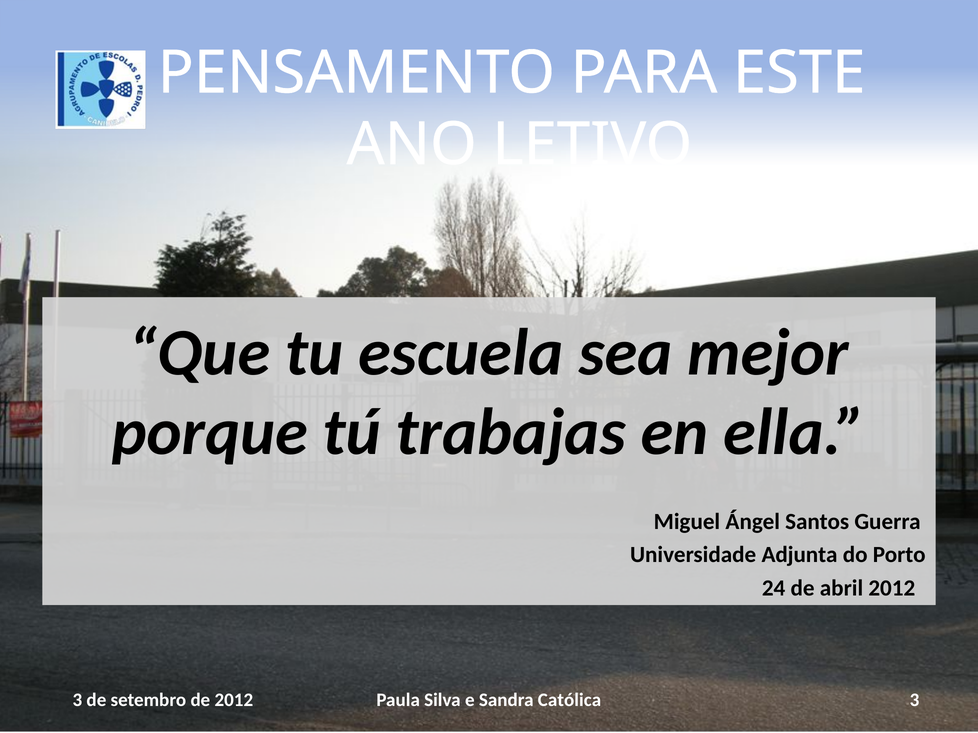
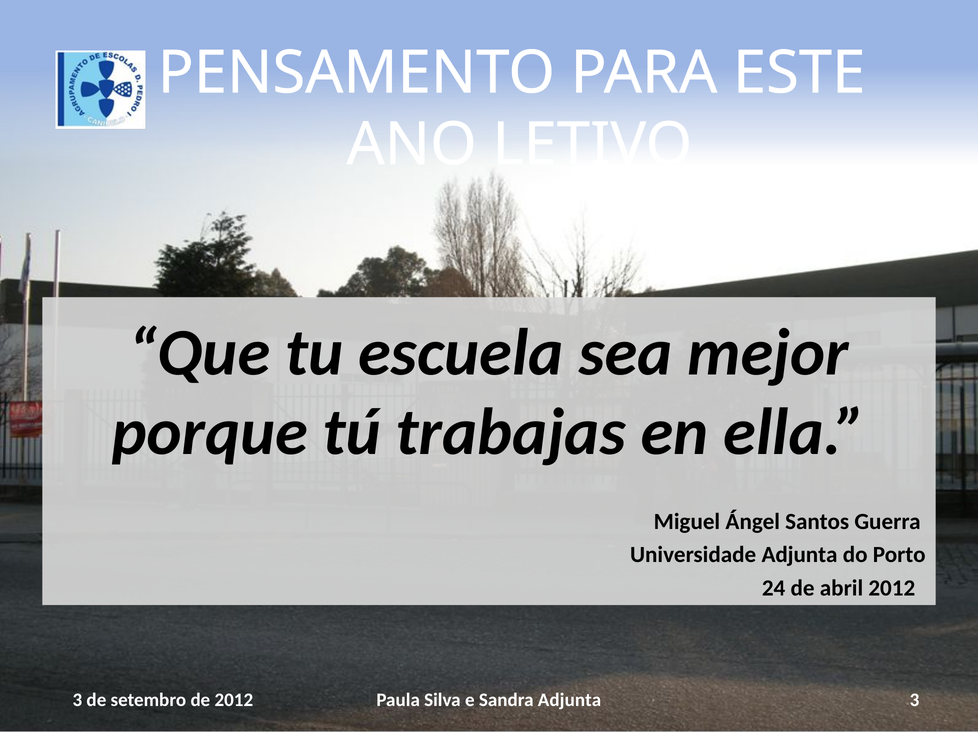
Sandra Católica: Católica -> Adjunta
